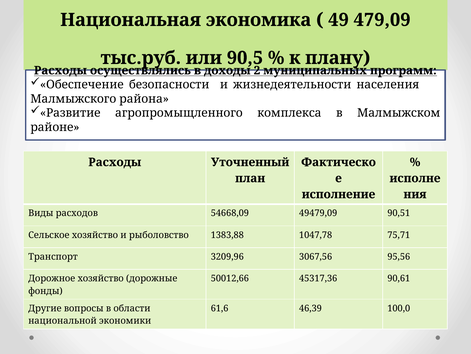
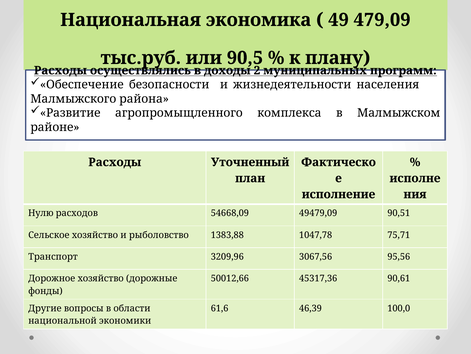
Виды: Виды -> Нулю
